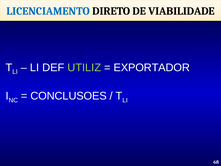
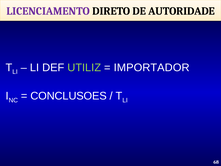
LICENCIAMENTO colour: blue -> purple
VIABILIDADE: VIABILIDADE -> AUTORIDADE
EXPORTADOR: EXPORTADOR -> IMPORTADOR
